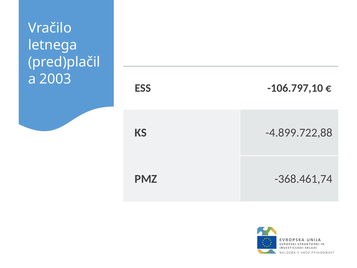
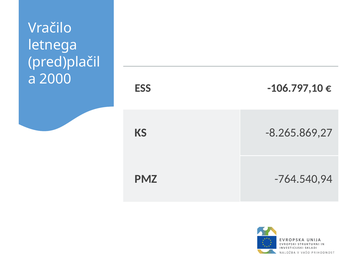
2003: 2003 -> 2000
-4.899.722,88: -4.899.722,88 -> -8.265.869,27
-368.461,74: -368.461,74 -> -764.540,94
